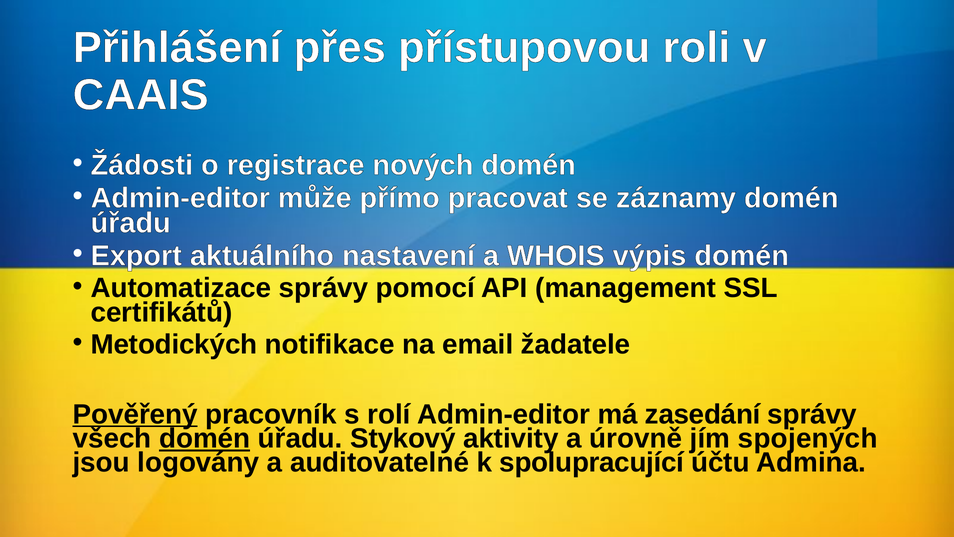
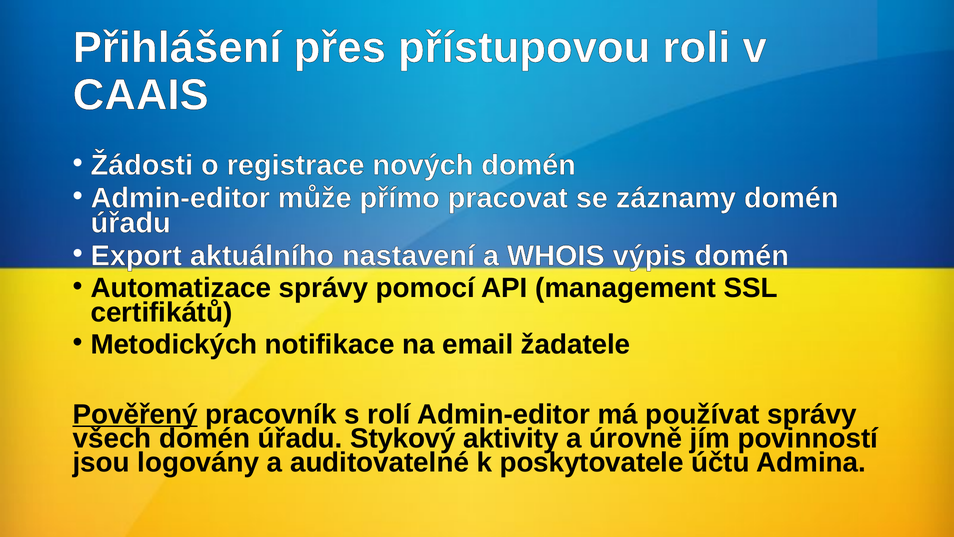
zasedání: zasedání -> používat
domén at (205, 438) underline: present -> none
spojených: spojených -> povinností
spolupracující: spolupracující -> poskytovatele
